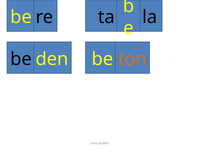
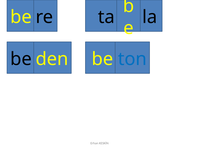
ton colour: orange -> blue
